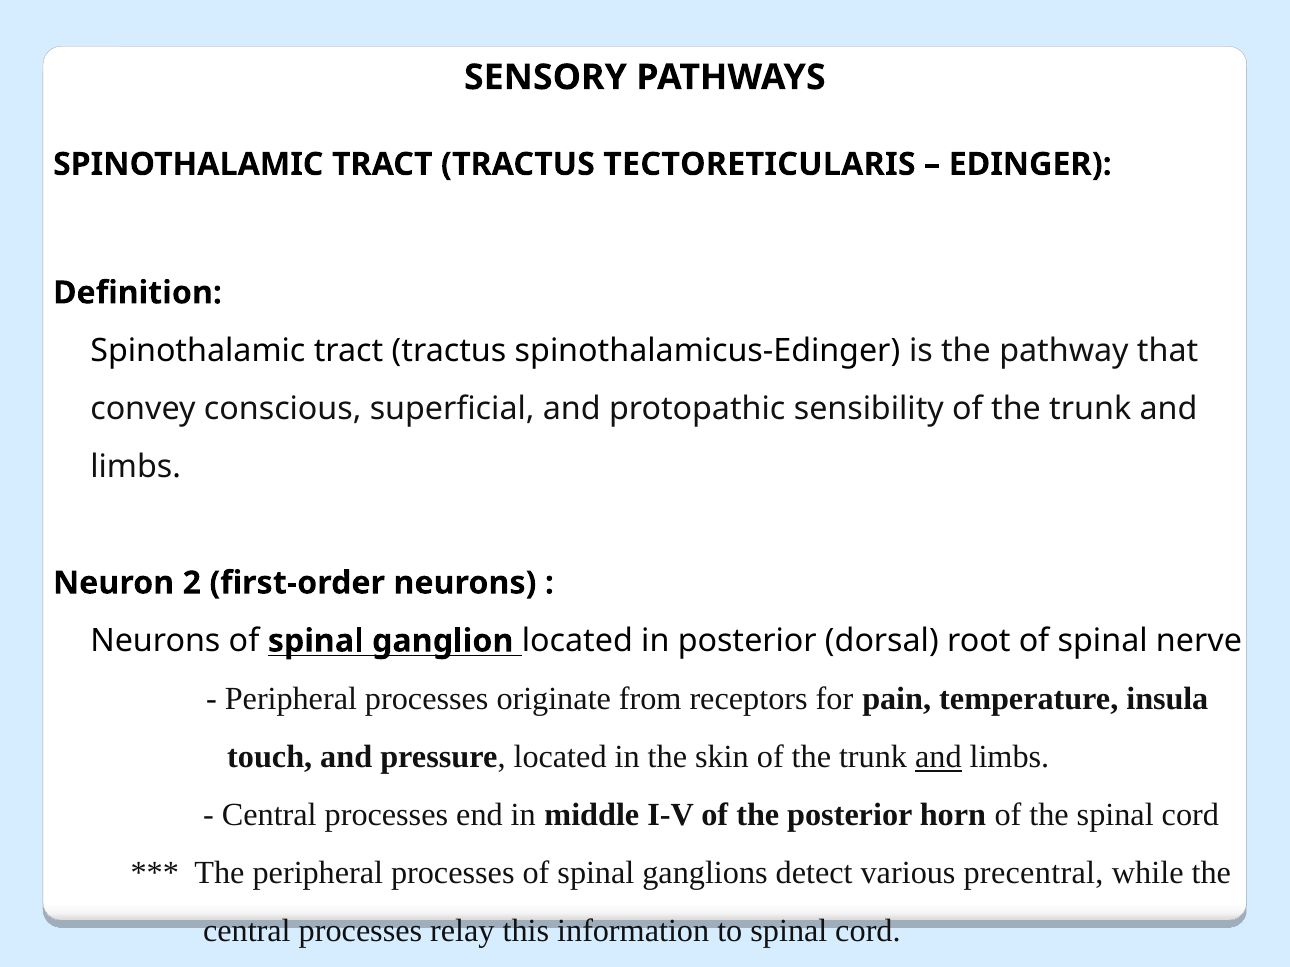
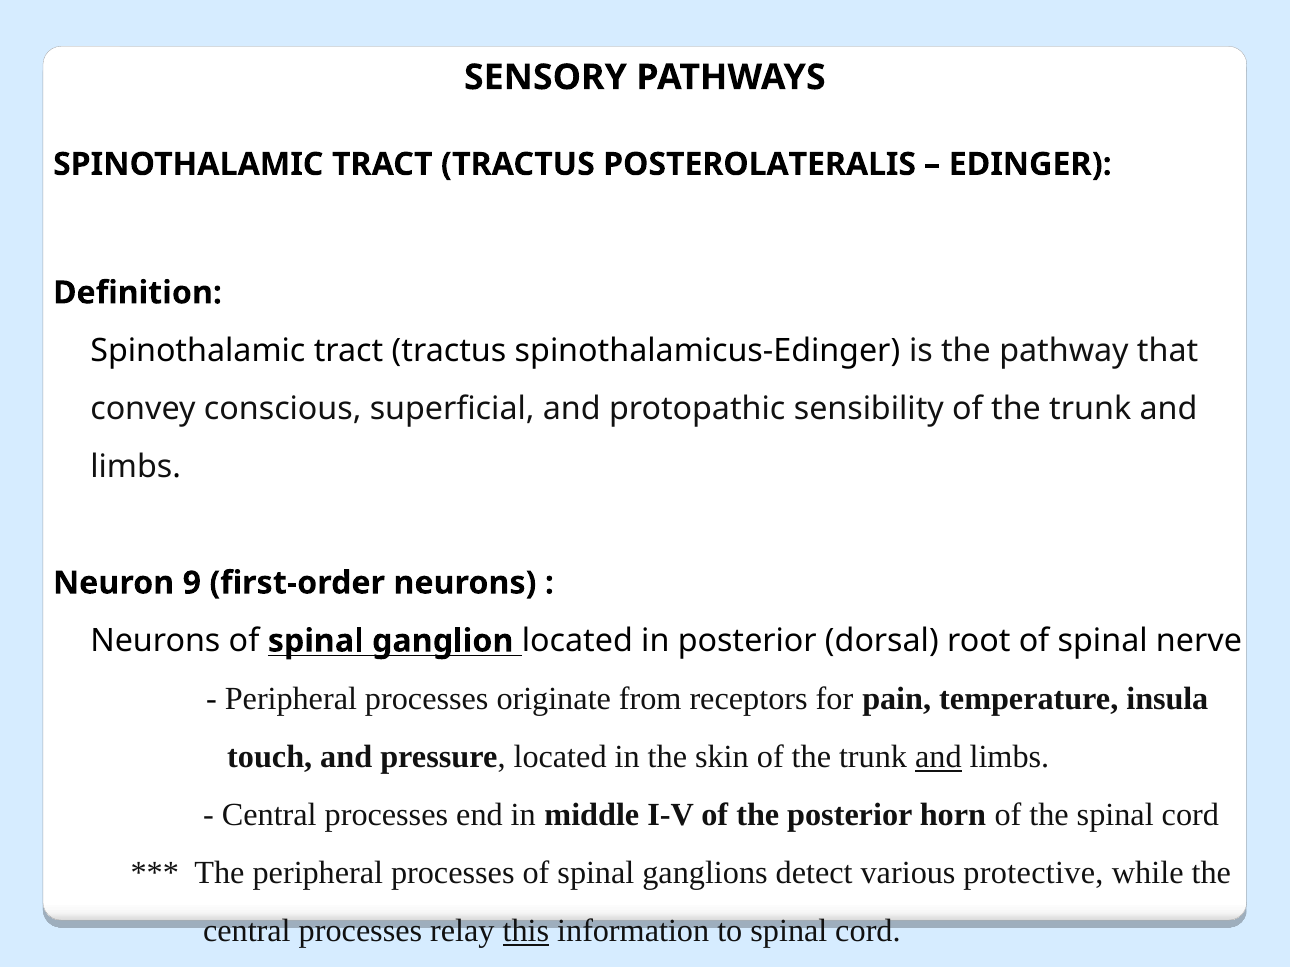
TECTORETICULARIS: TECTORETICULARIS -> POSTEROLATERALIS
2: 2 -> 9
precentral: precentral -> protective
this underline: none -> present
